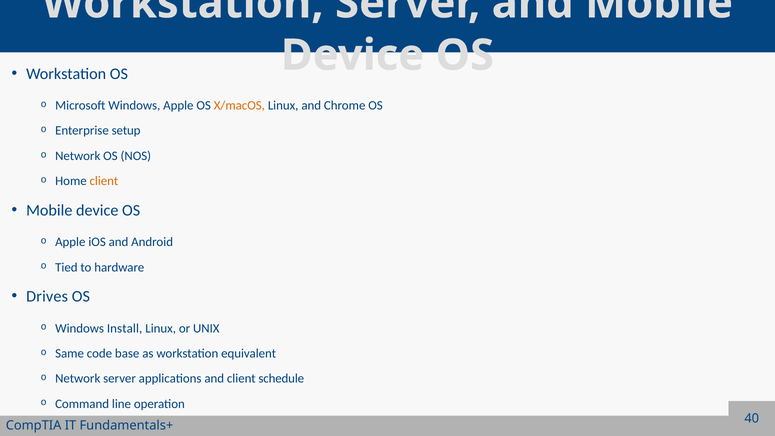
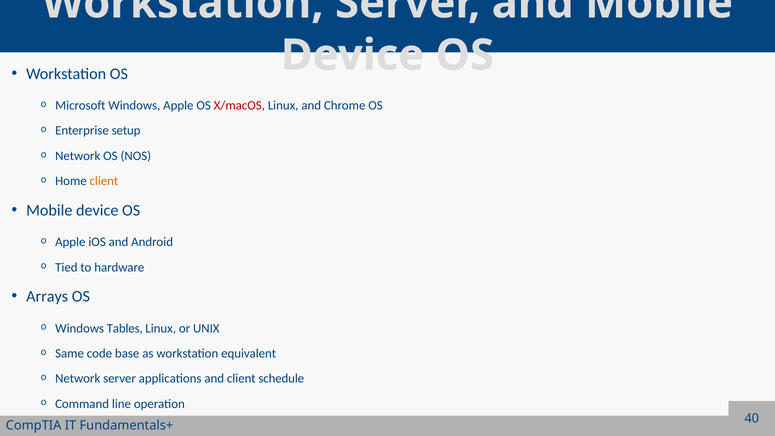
X/macOS colour: orange -> red
Drives: Drives -> Arrays
Install: Install -> Tables
